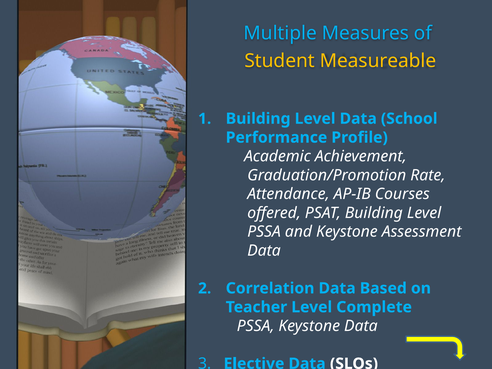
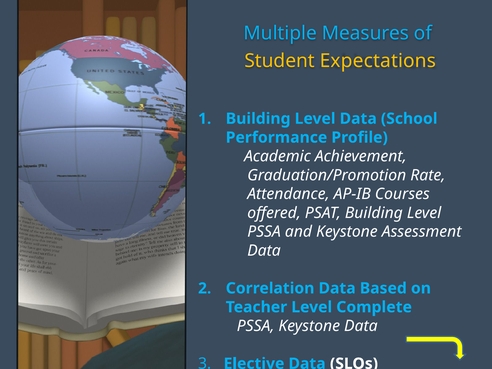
Measureable: Measureable -> Expectations
